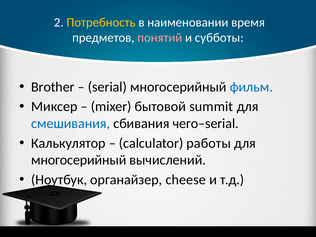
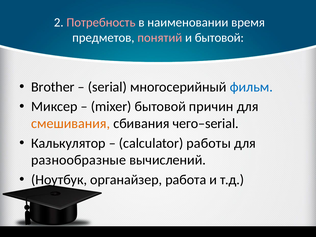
Потребность colour: yellow -> pink
и субботы: субботы -> бытовой
summit: summit -> причин
смешивания colour: blue -> orange
многосерийный at (79, 160): многосерийный -> разнообразные
cheese: cheese -> работа
